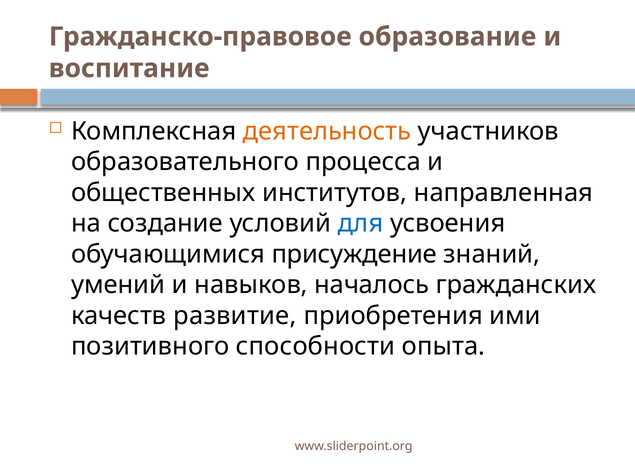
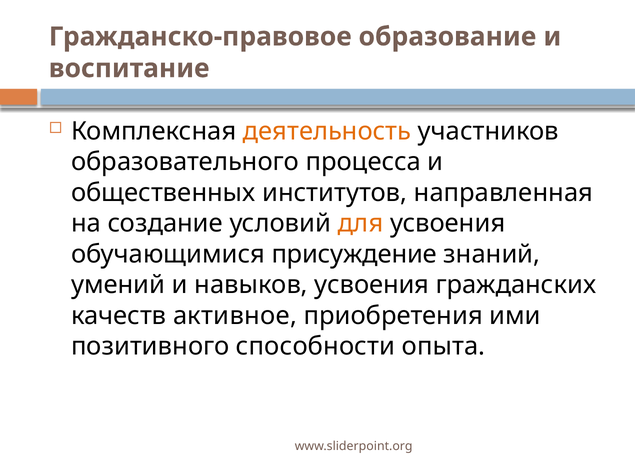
для colour: blue -> orange
навыков началось: началось -> усвоения
развитие: развитие -> активное
